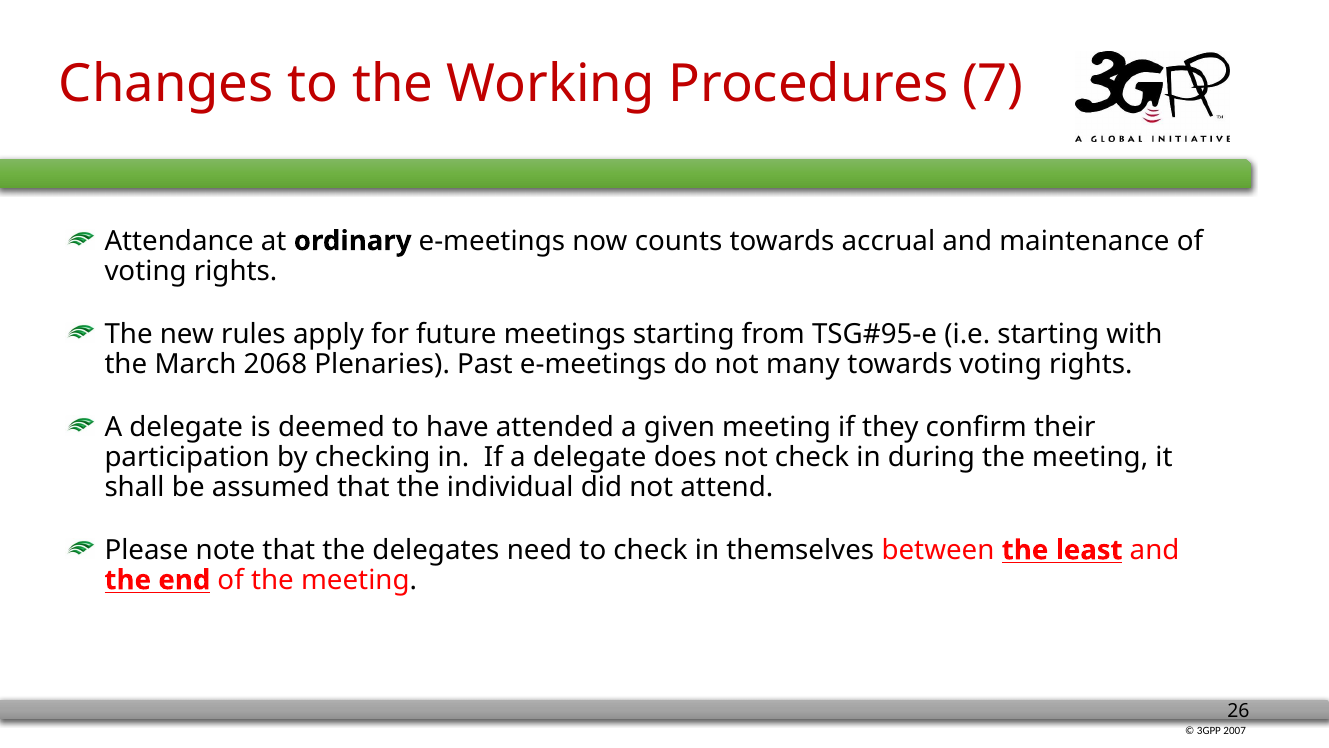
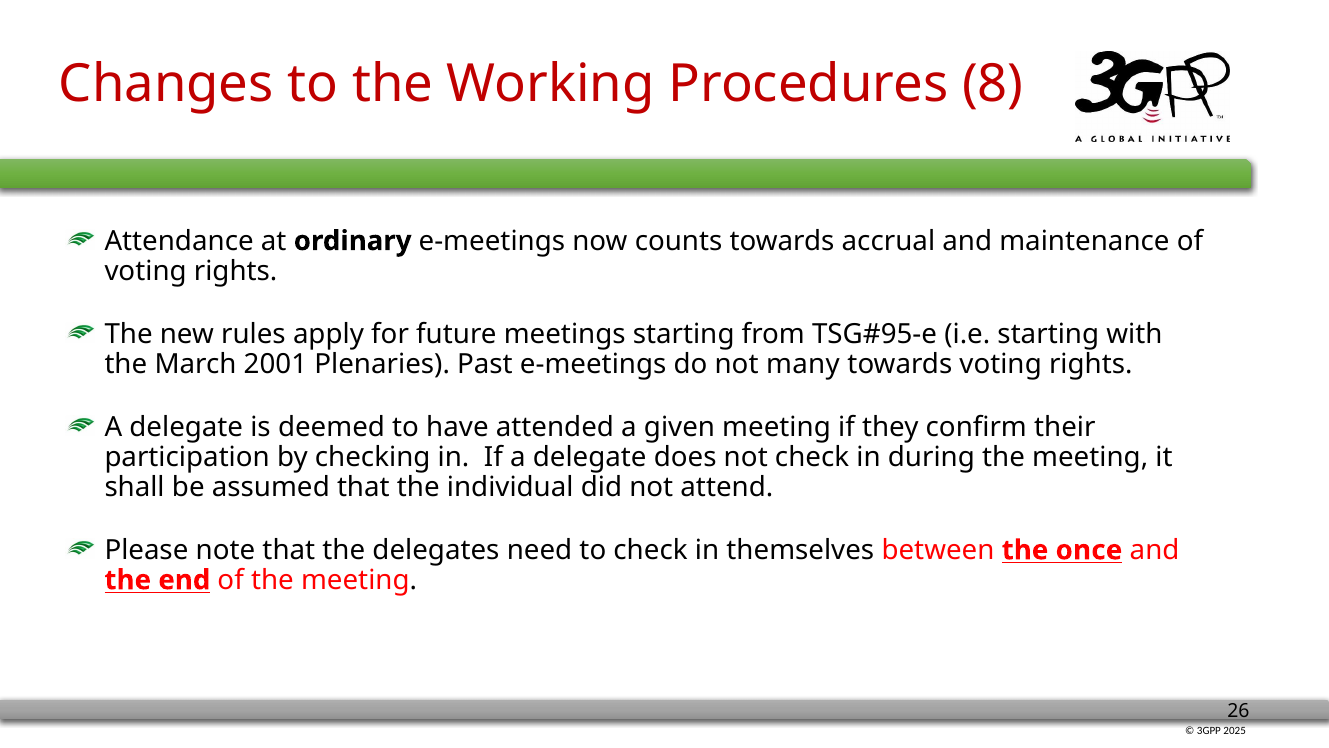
7: 7 -> 8
2068: 2068 -> 2001
least: least -> once
2007: 2007 -> 2025
